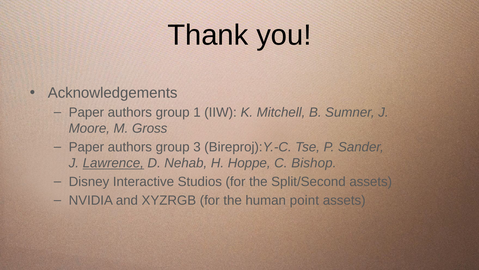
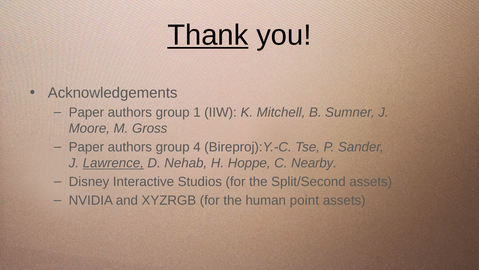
Thank underline: none -> present
3: 3 -> 4
Bishop: Bishop -> Nearby
